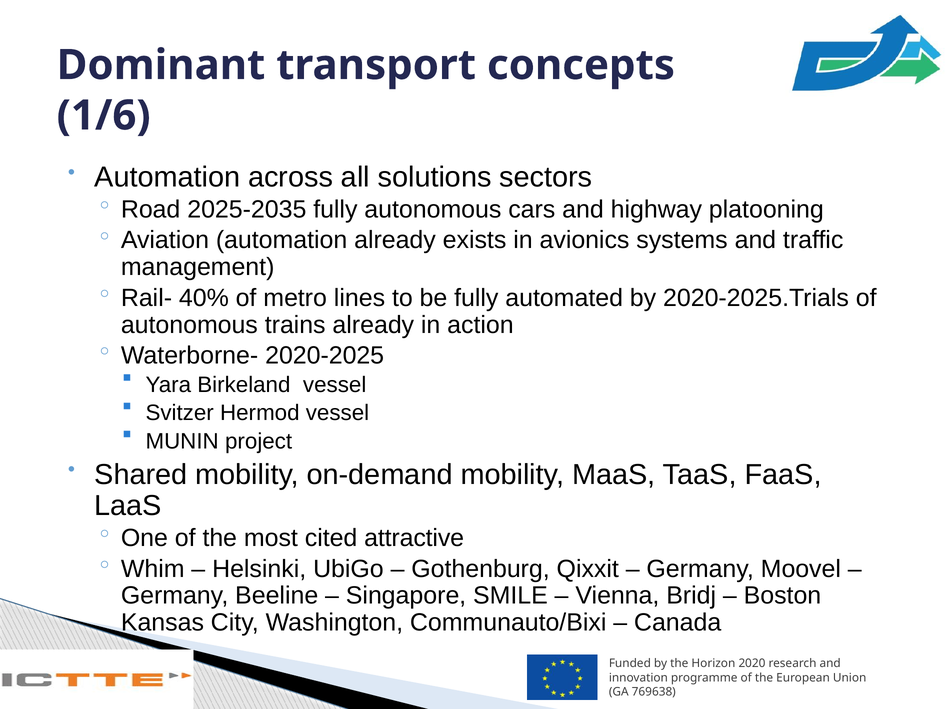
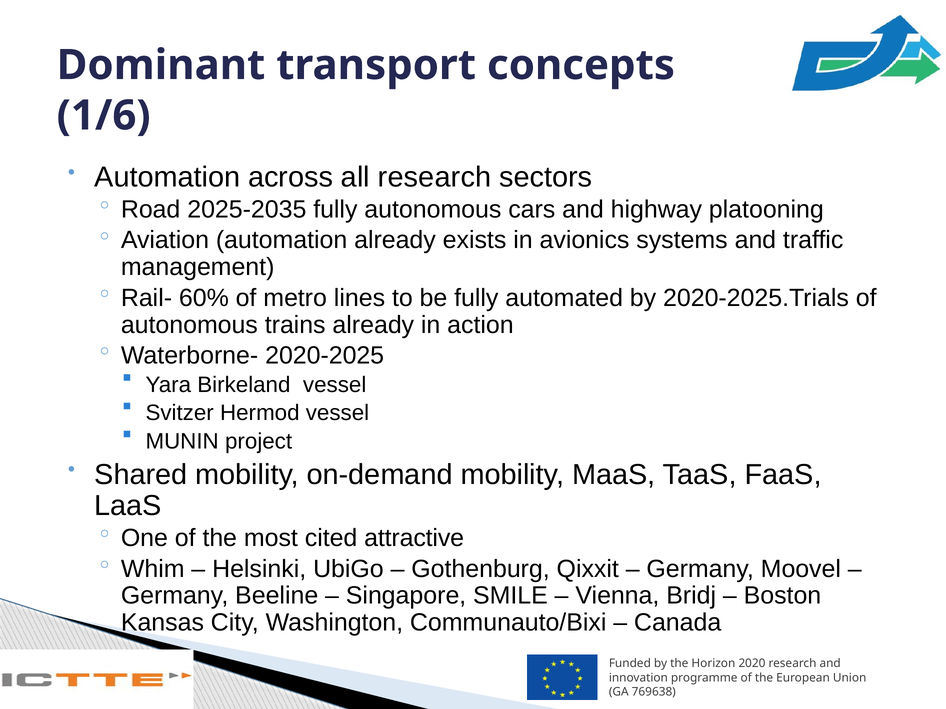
all solutions: solutions -> research
40%: 40% -> 60%
